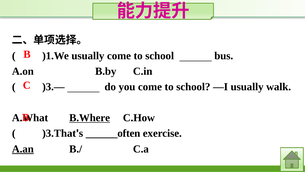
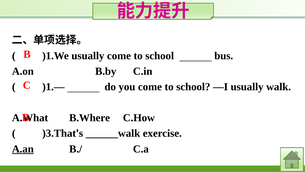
)3.—: )3.— -> )1.—
B.Where underline: present -> none
______often: ______often -> ______walk
